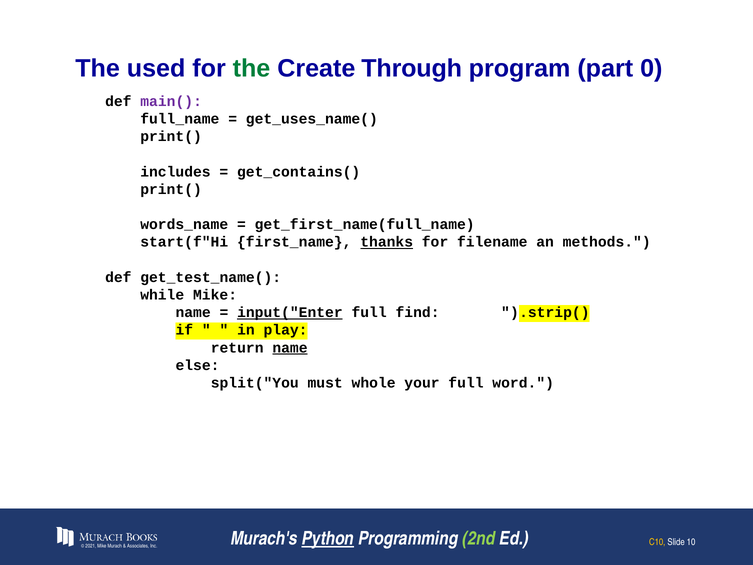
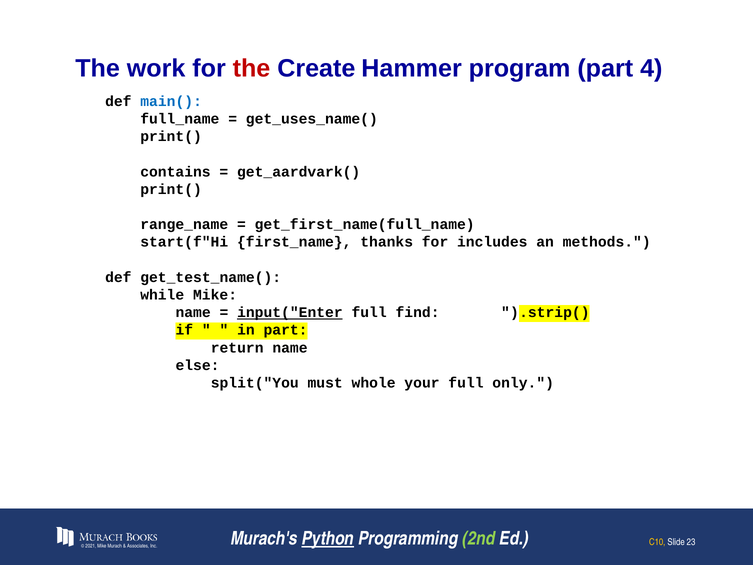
used: used -> work
the at (252, 68) colour: green -> red
Through: Through -> Hammer
0: 0 -> 4
main( colour: purple -> blue
includes: includes -> contains
get_contains(: get_contains( -> get_aardvark(
words_name: words_name -> range_name
thanks underline: present -> none
filename: filename -> includes
in play: play -> part
name at (290, 348) underline: present -> none
word: word -> only
10: 10 -> 23
